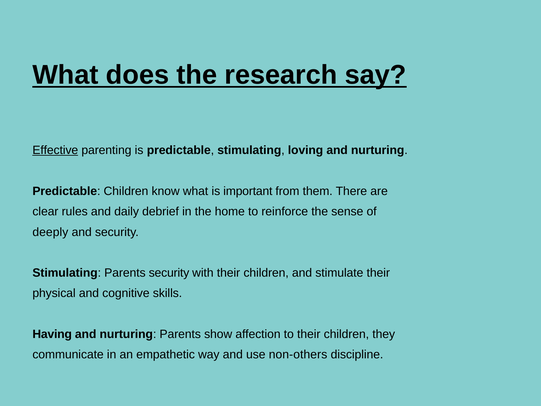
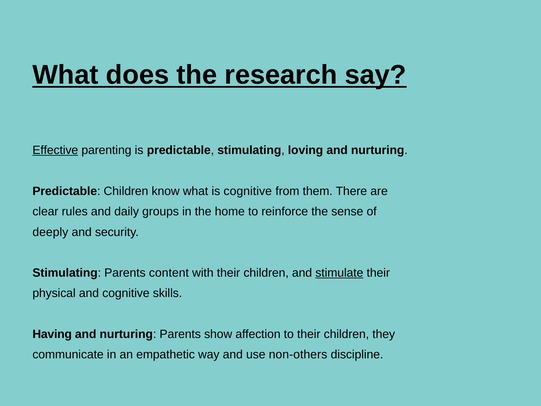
is important: important -> cognitive
debrief: debrief -> groups
Parents security: security -> content
stimulate underline: none -> present
